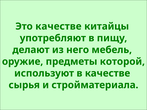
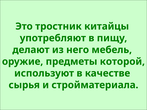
Это качестве: качестве -> тростник
